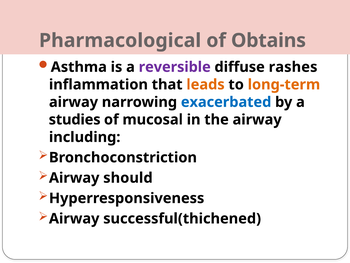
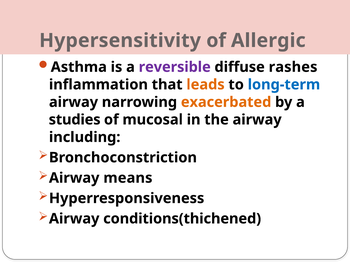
Pharmacological: Pharmacological -> Hypersensitivity
Obtains: Obtains -> Allergic
long-term colour: orange -> blue
exacerbated colour: blue -> orange
should: should -> means
successful(thichened: successful(thichened -> conditions(thichened
